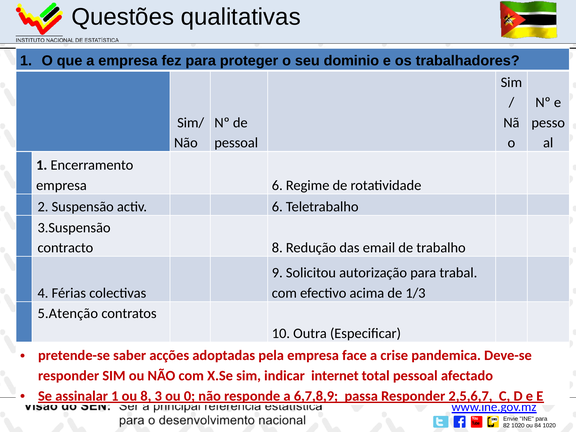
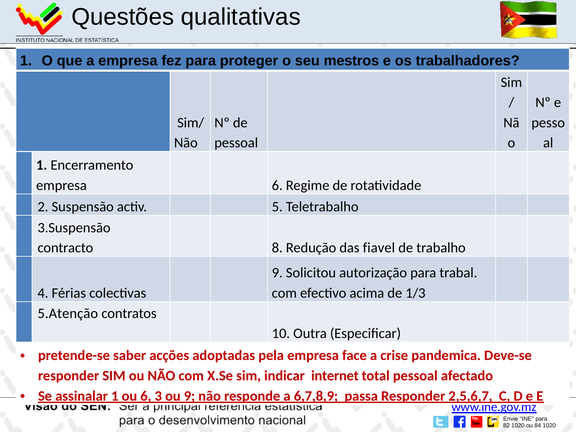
dominio: dominio -> mestros
activ 6: 6 -> 5
email: email -> fiavel
ou 8: 8 -> 6
ou 0: 0 -> 9
